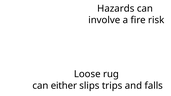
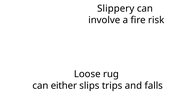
Hazards: Hazards -> Slippery
